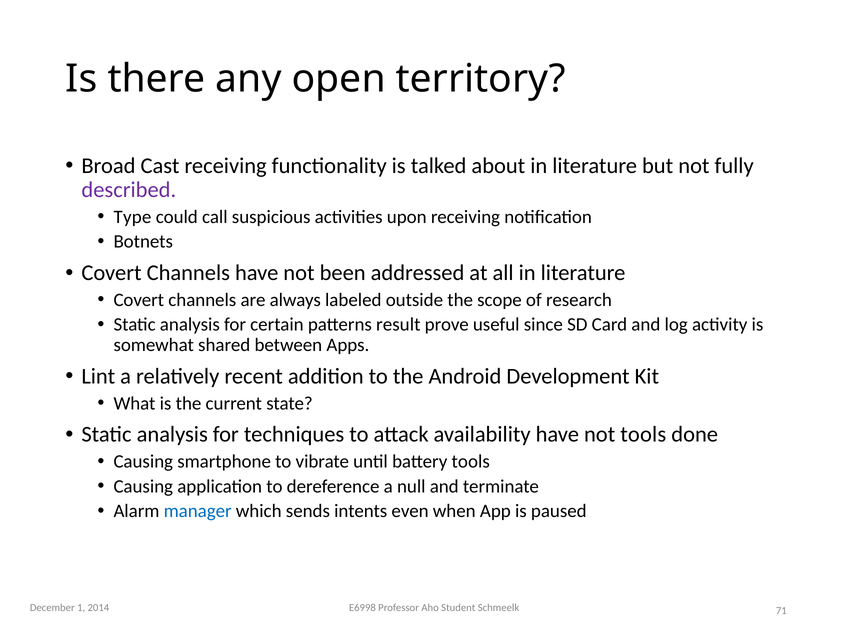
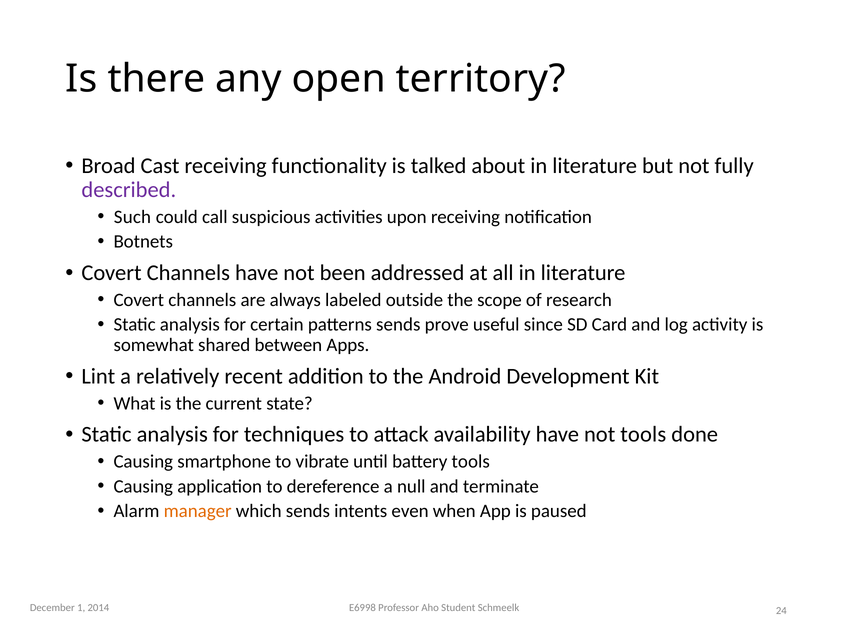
Type: Type -> Such
patterns result: result -> sends
manager colour: blue -> orange
71: 71 -> 24
